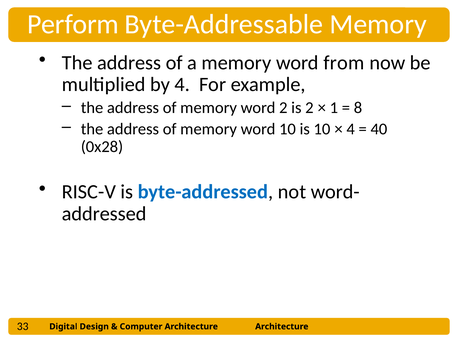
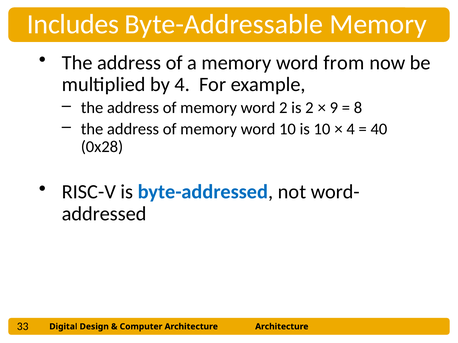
Perform: Perform -> Includes
1: 1 -> 9
